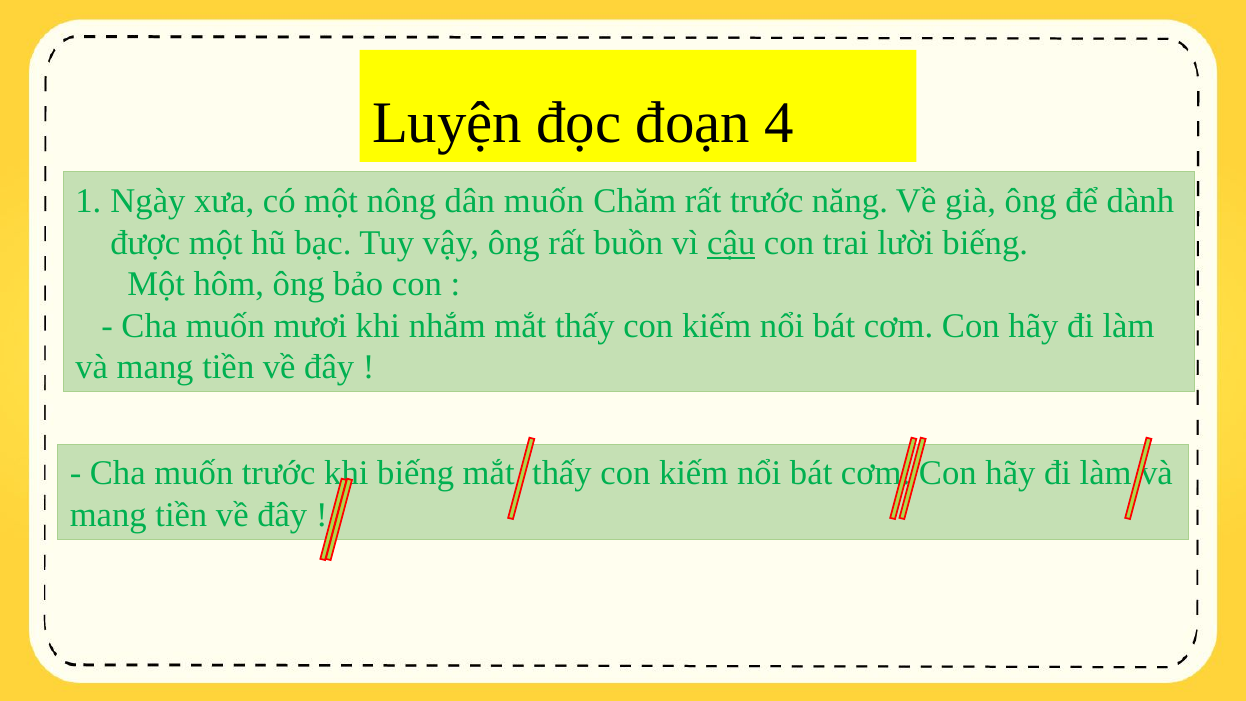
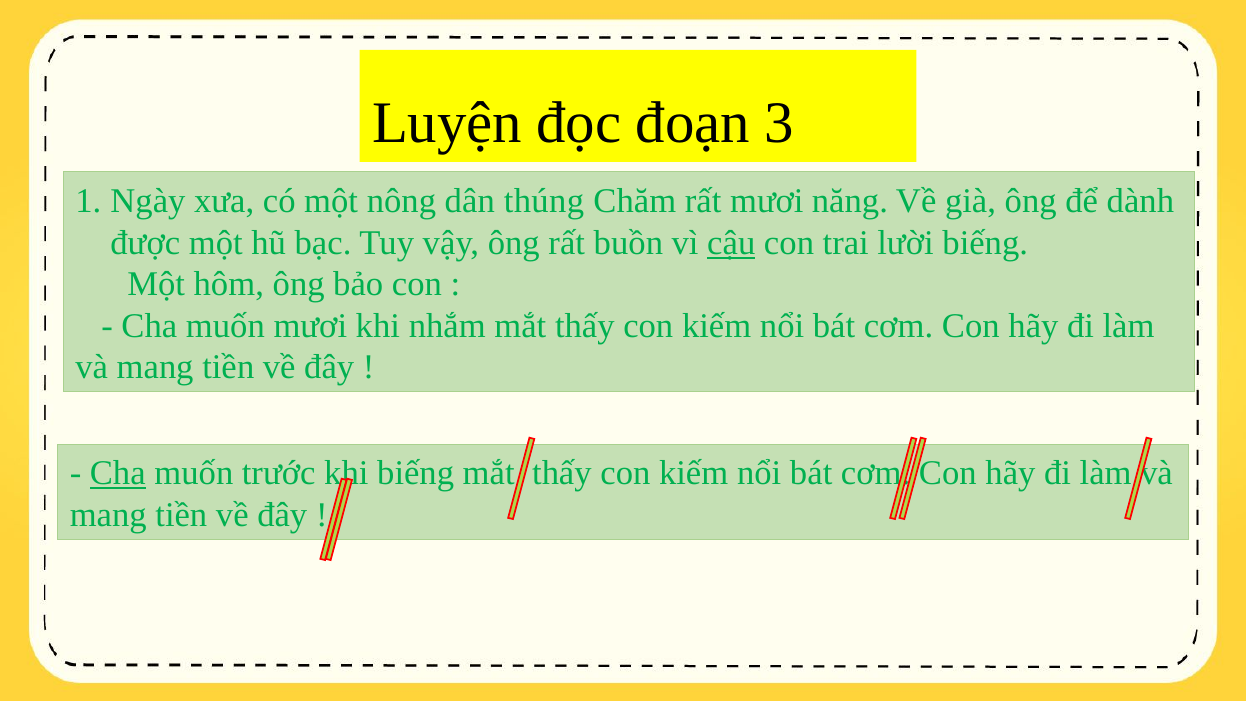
4: 4 -> 3
dân muốn: muốn -> thúng
rất trước: trước -> mươi
Cha at (118, 473) underline: none -> present
